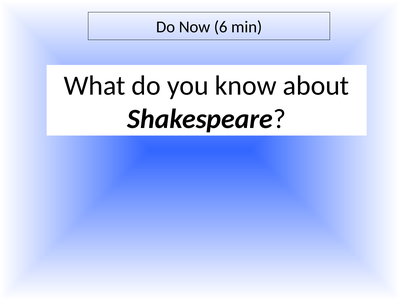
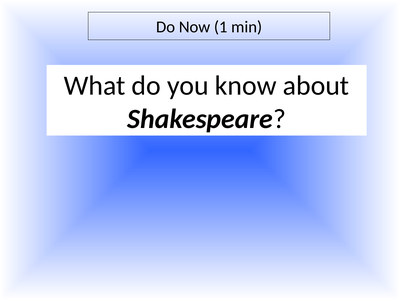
6: 6 -> 1
